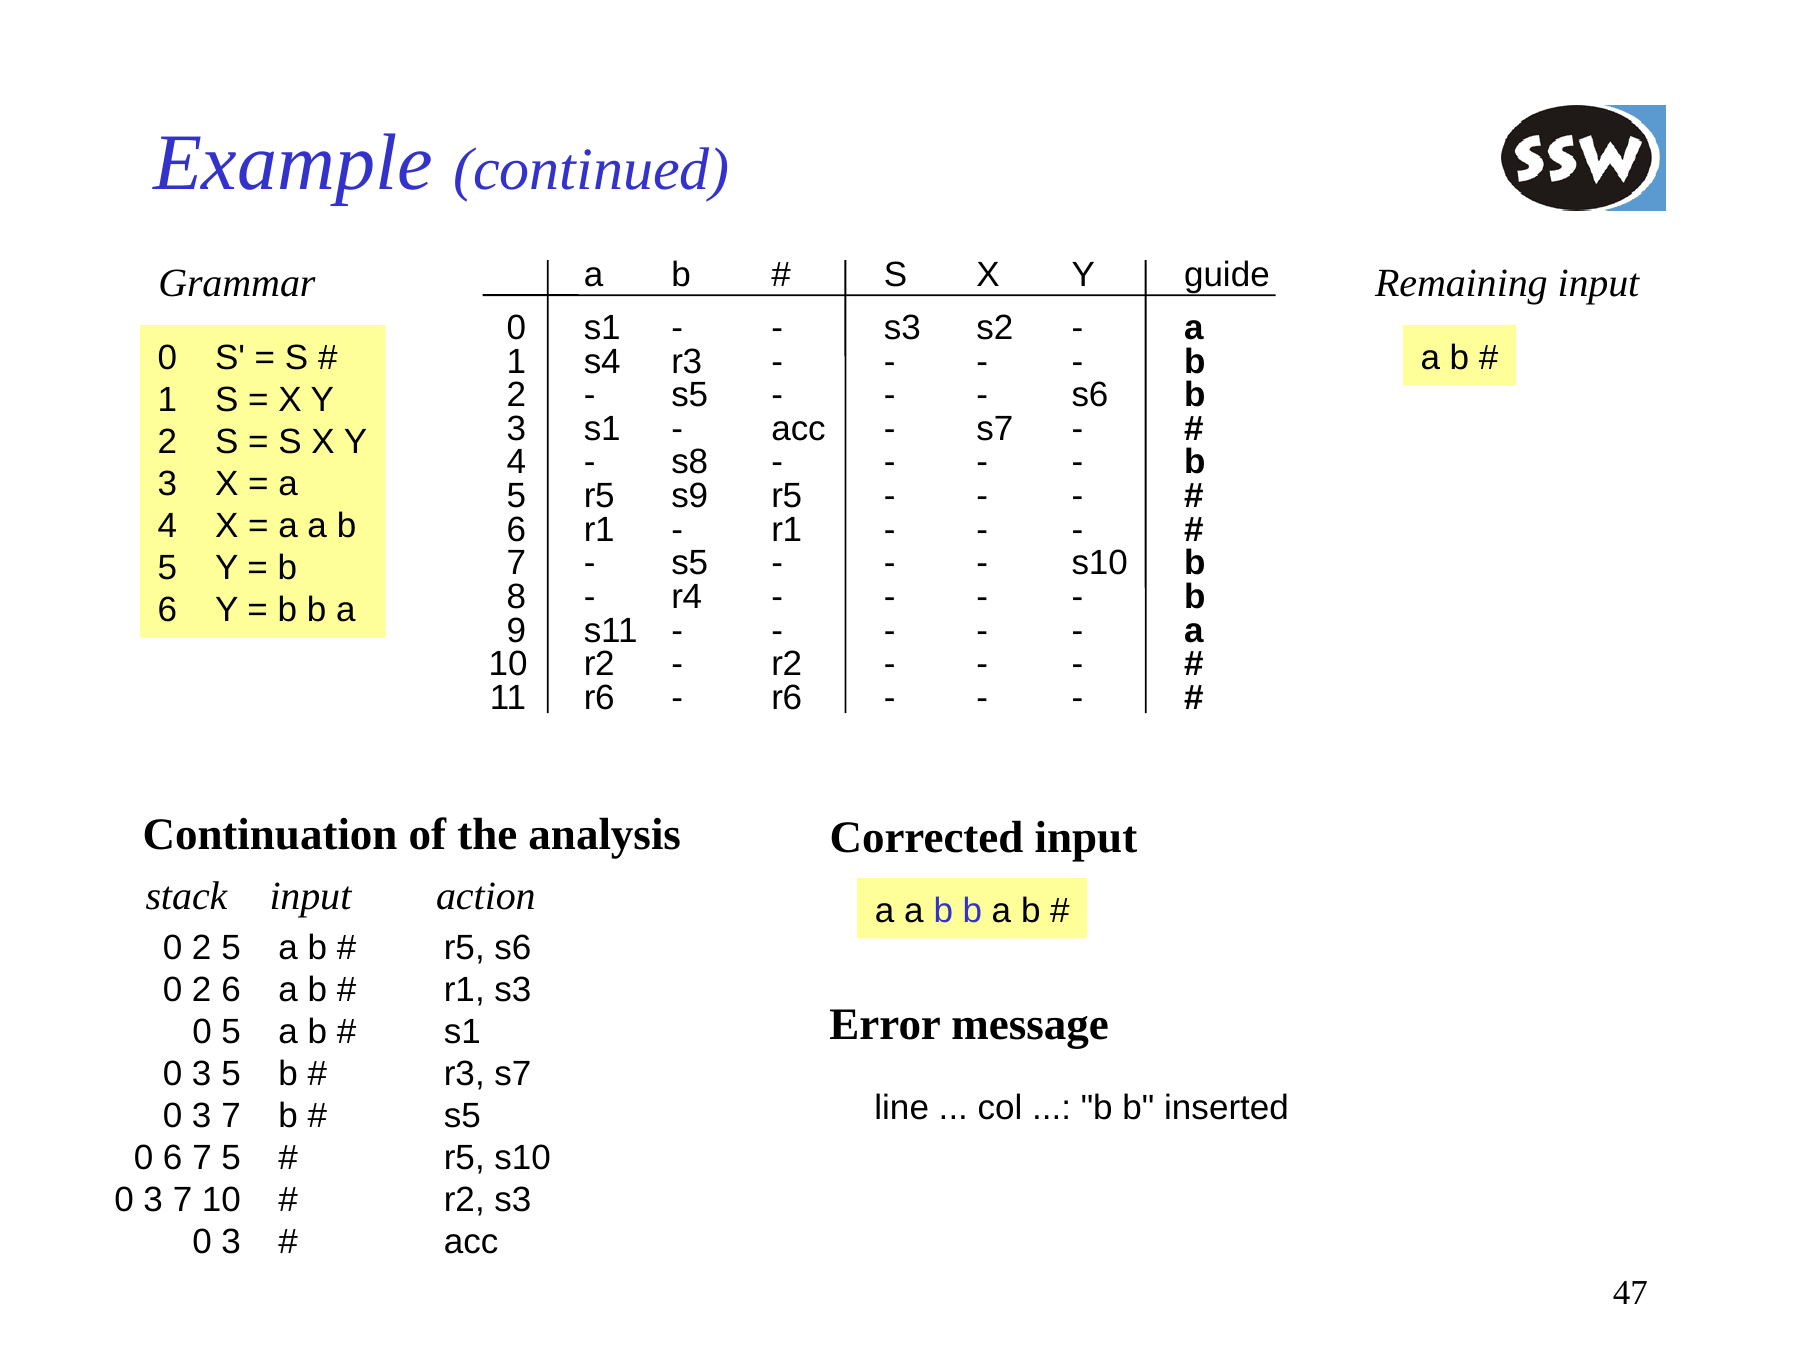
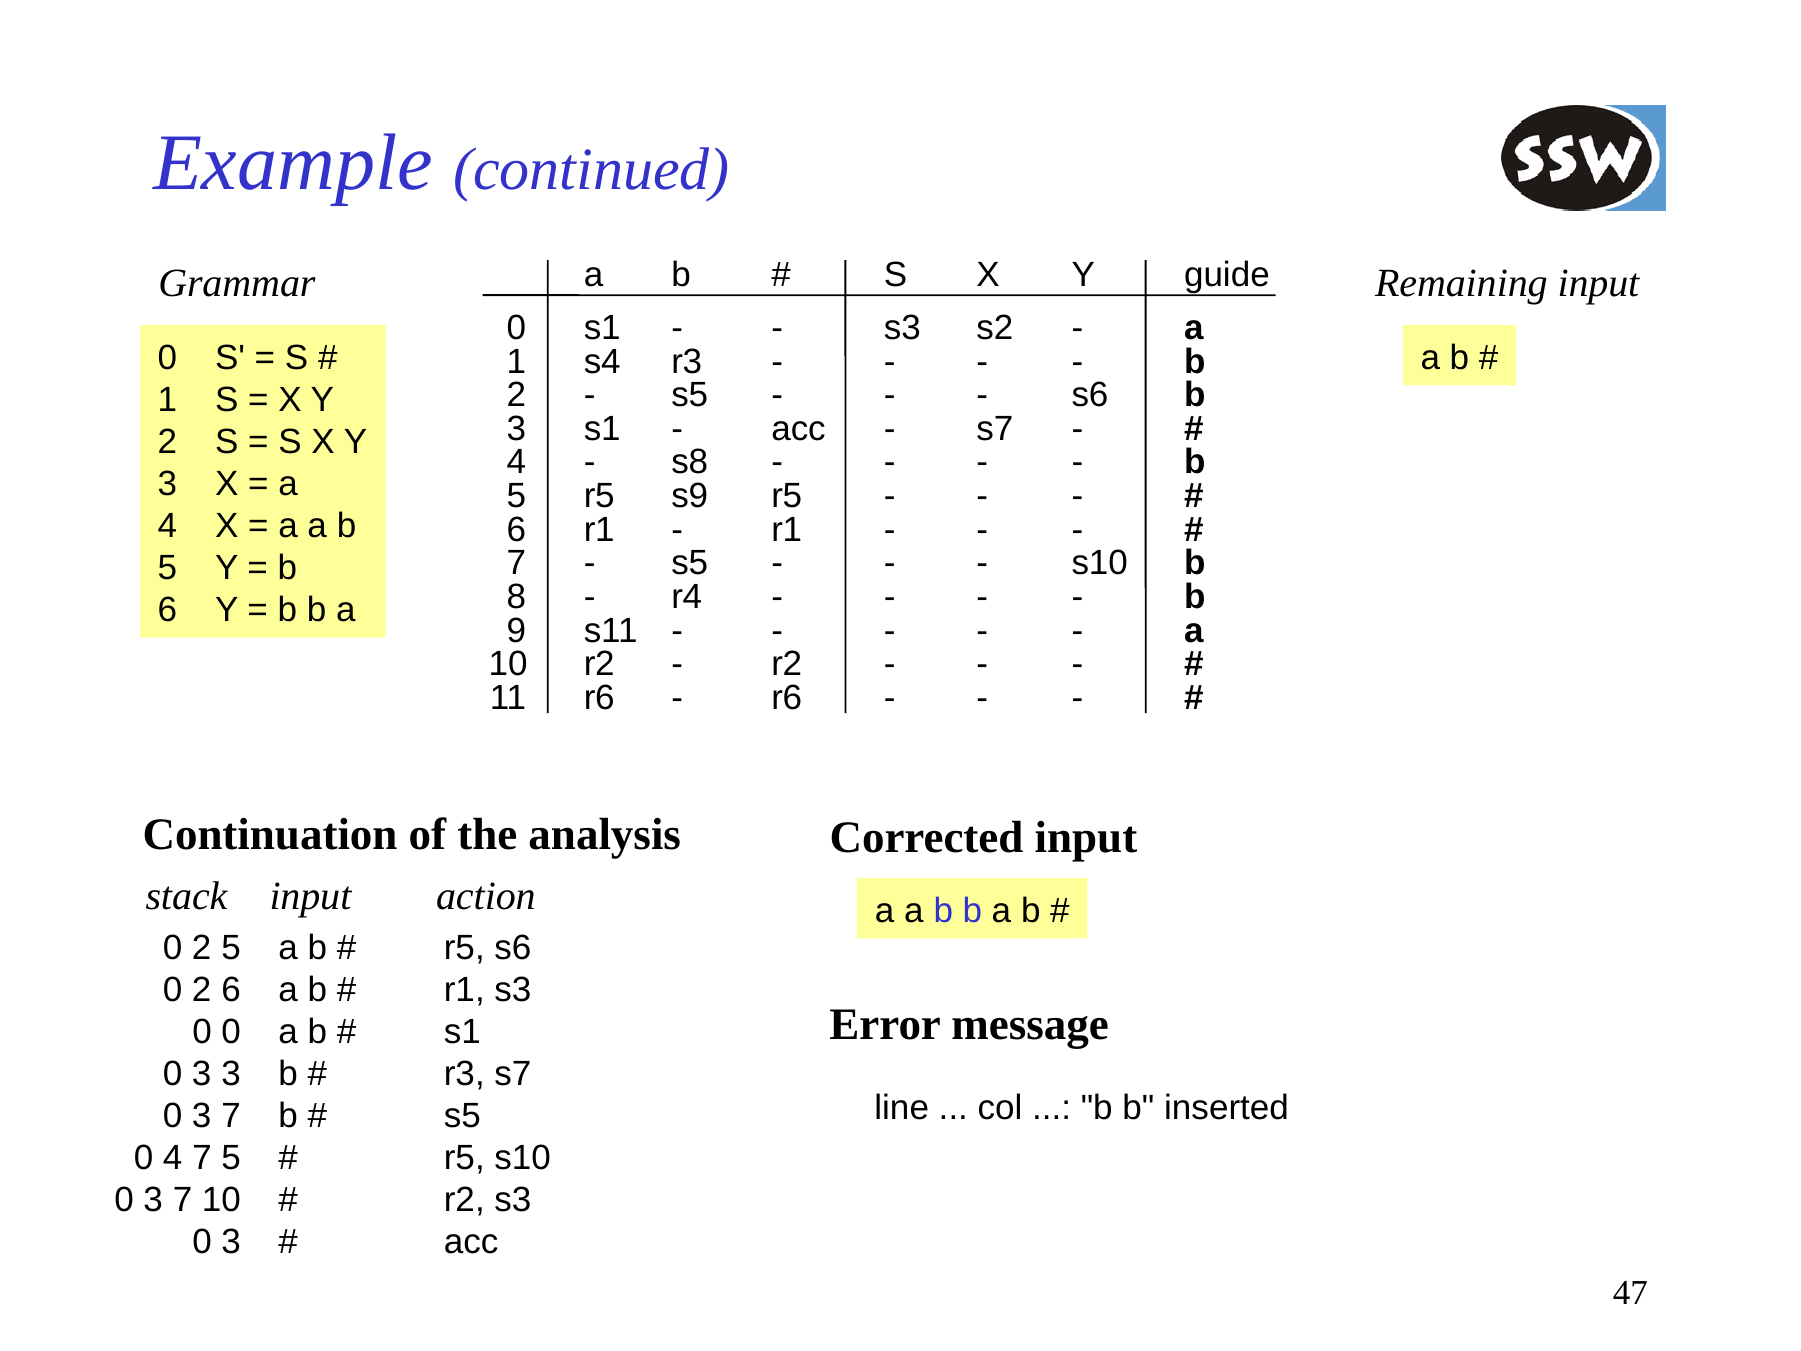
0 5: 5 -> 0
3 5: 5 -> 3
0 6: 6 -> 4
